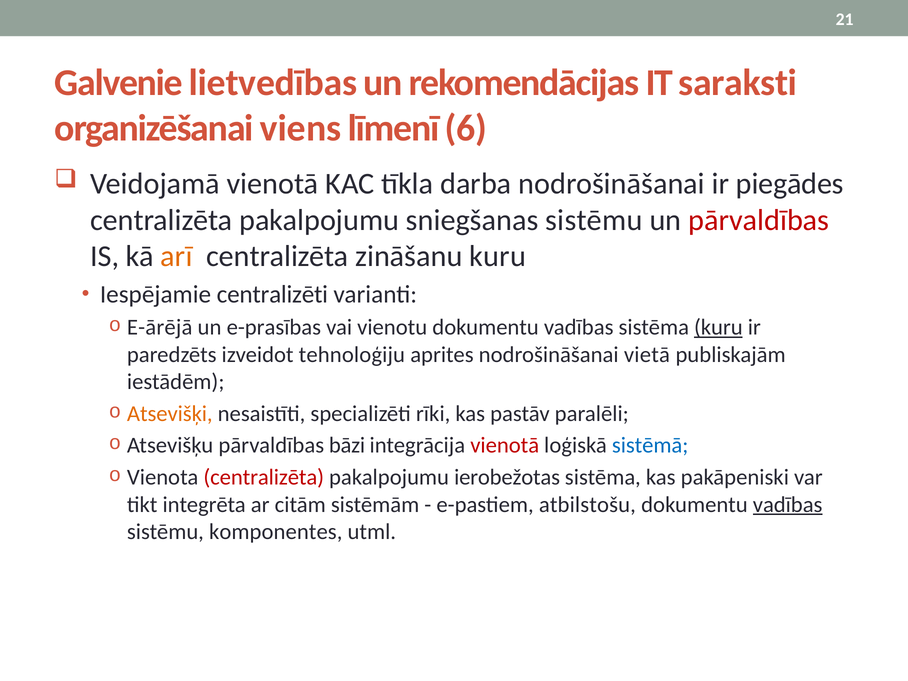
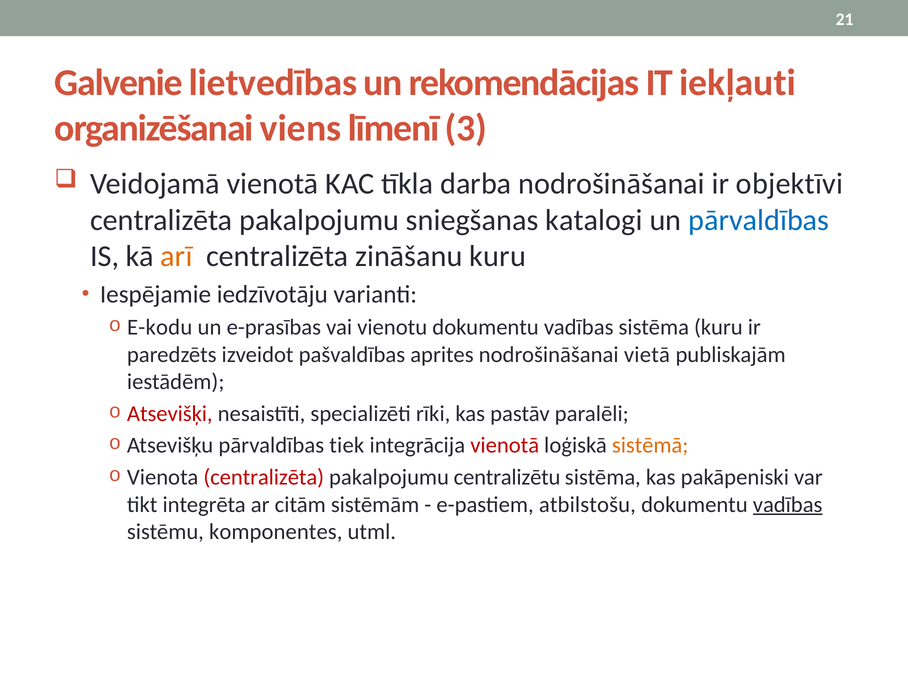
saraksti: saraksti -> iekļauti
6: 6 -> 3
piegādes: piegādes -> objektīvi
sniegšanas sistēmu: sistēmu -> katalogi
pārvaldības at (759, 220) colour: red -> blue
centralizēti: centralizēti -> iedzīvotāju
E-ārējā: E-ārējā -> E-kodu
kuru at (718, 327) underline: present -> none
tehnoloģiju: tehnoloģiju -> pašvaldības
Atsevišķi colour: orange -> red
bāzi: bāzi -> tiek
sistēmā colour: blue -> orange
ierobežotas: ierobežotas -> centralizētu
